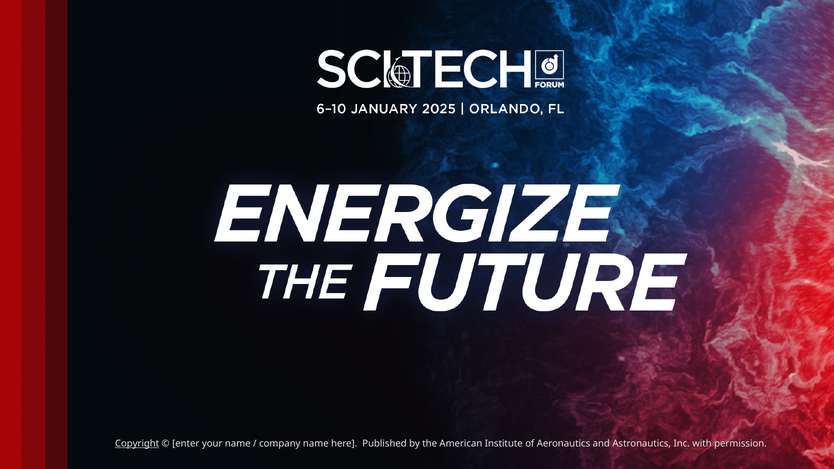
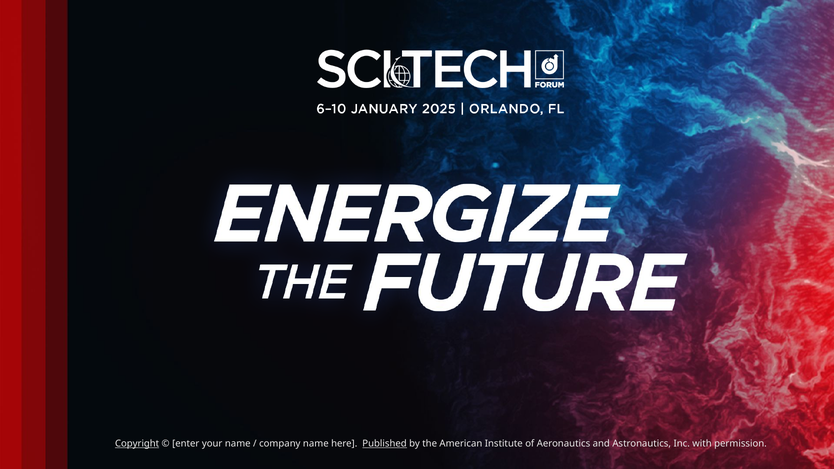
Published underline: none -> present
